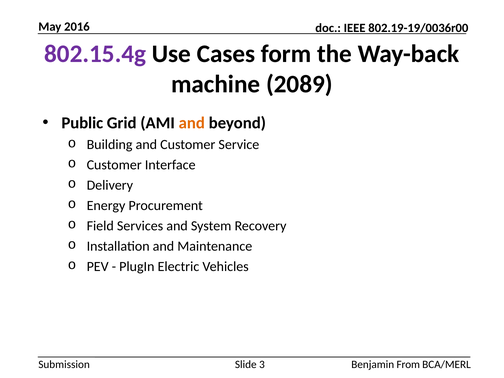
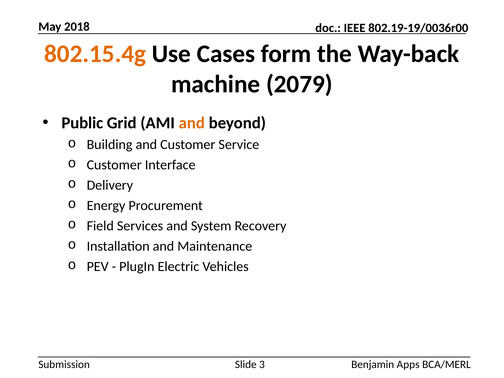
2016: 2016 -> 2018
802.15.4g colour: purple -> orange
2089: 2089 -> 2079
From: From -> Apps
